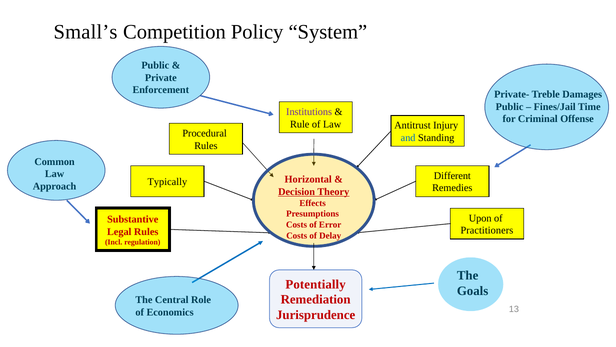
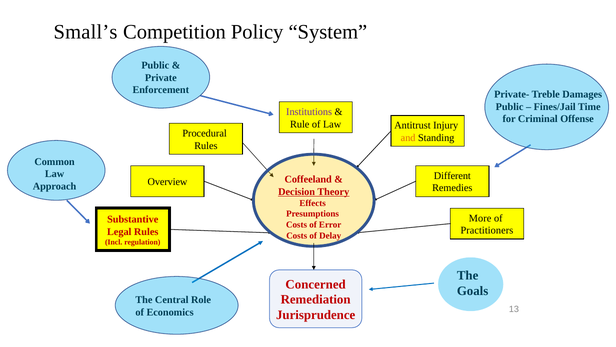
and colour: blue -> orange
Horizontal: Horizontal -> Coffeeland
Typically: Typically -> Overview
Upon: Upon -> More
Potentially: Potentially -> Concerned
